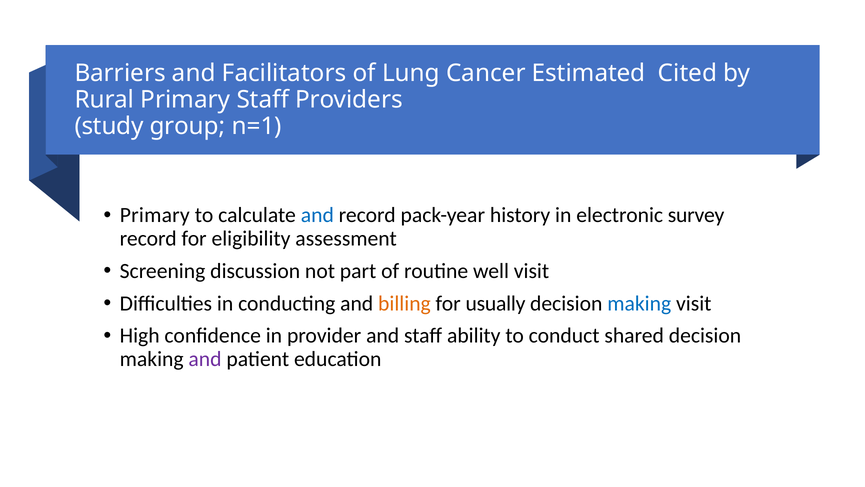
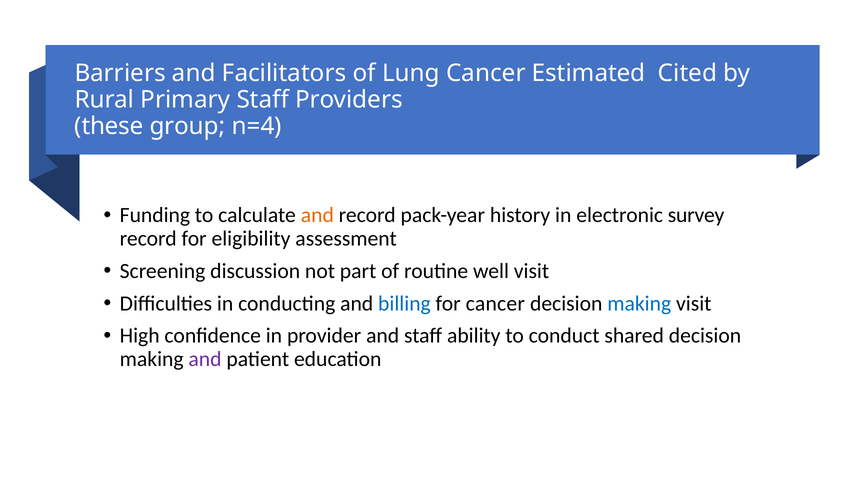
study: study -> these
n=1: n=1 -> n=4
Primary at (155, 215): Primary -> Funding
and at (317, 215) colour: blue -> orange
billing colour: orange -> blue
for usually: usually -> cancer
